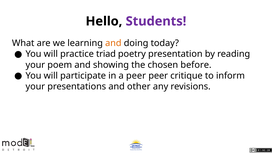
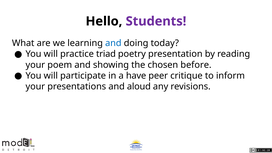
and at (113, 43) colour: orange -> blue
a peer: peer -> have
other: other -> aloud
